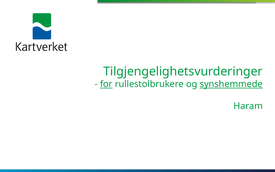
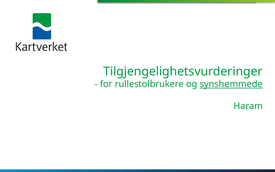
for underline: present -> none
